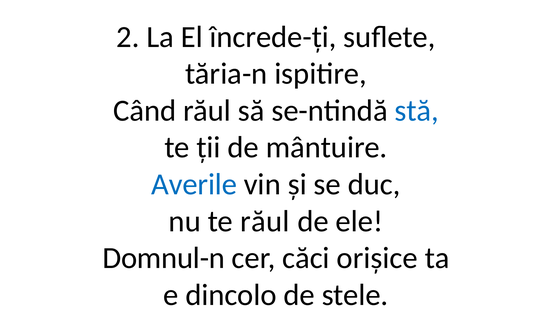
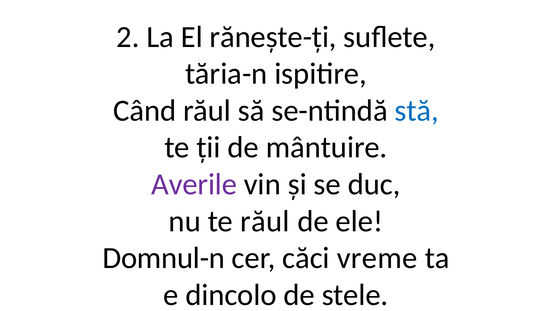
încrede-ți: încrede-ți -> rănește-ți
Averile colour: blue -> purple
orișice: orișice -> vreme
